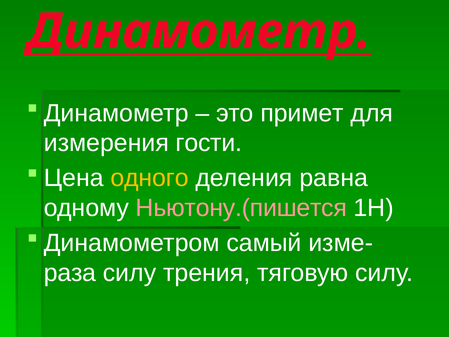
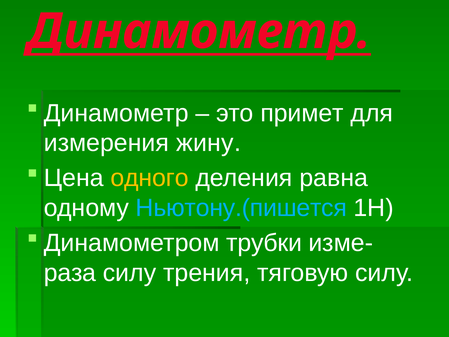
гости: гости -> жину
Ньютону.(пишется colour: pink -> light blue
самый: самый -> трубки
